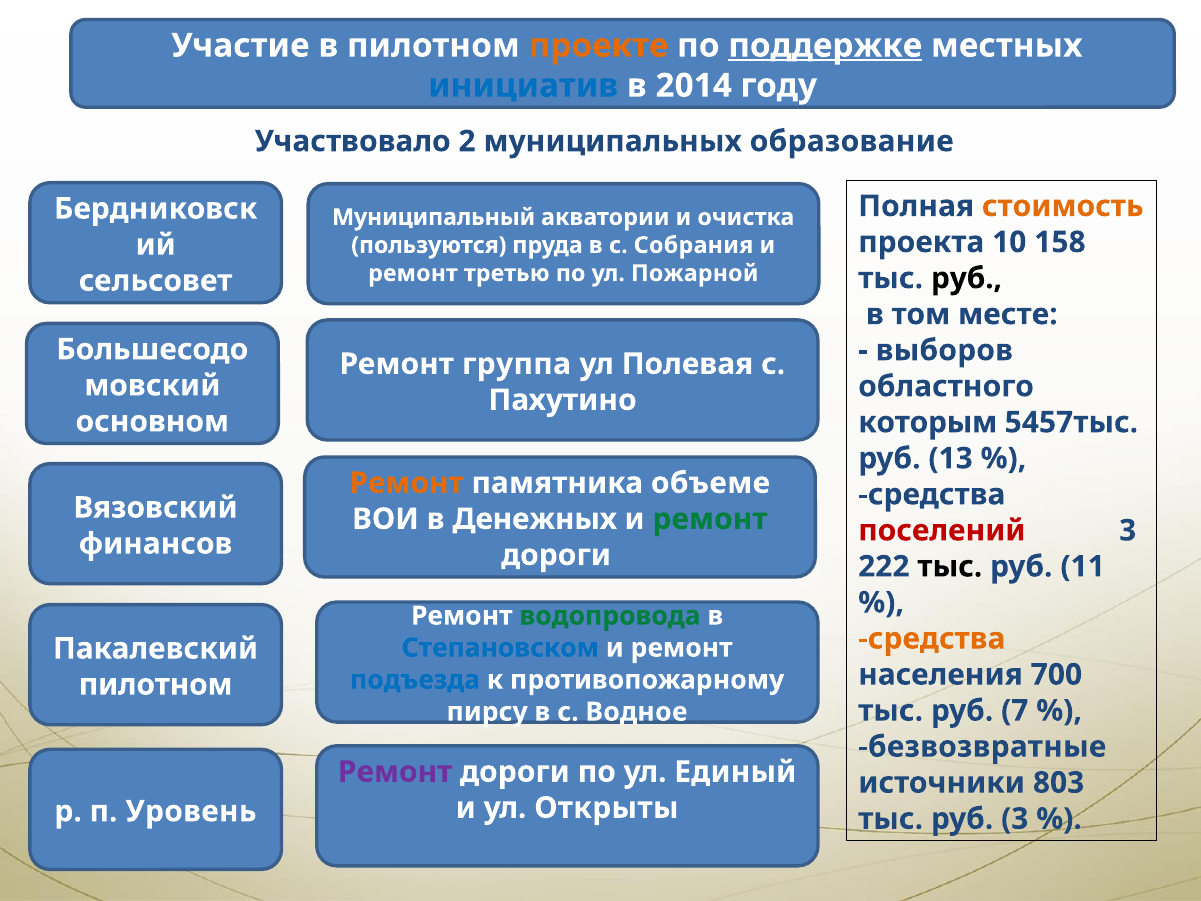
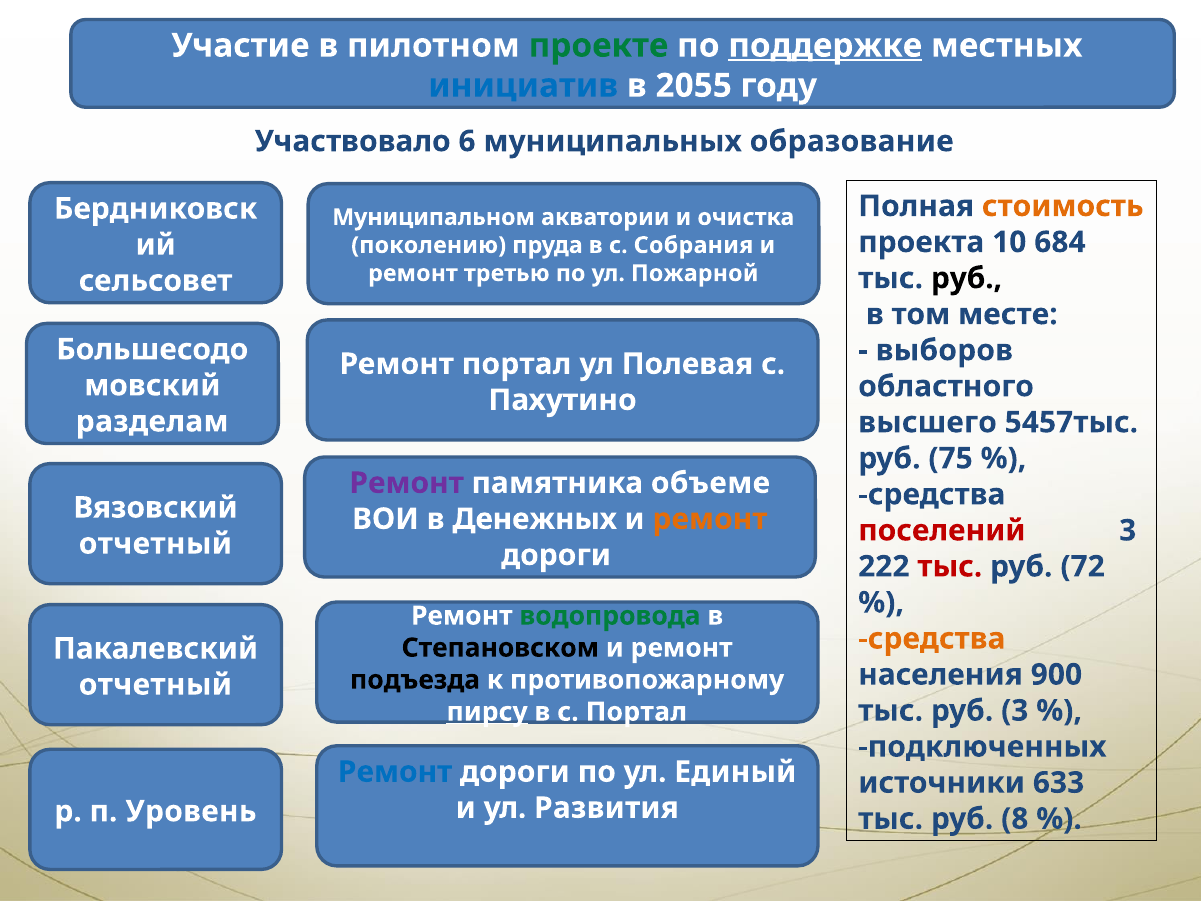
проекте colour: orange -> green
2014: 2014 -> 2055
2: 2 -> 6
Муниципальный: Муниципальный -> Муниципальном
158: 158 -> 684
пользуются: пользуются -> поколению
Ремонт группа: группа -> портал
основном: основном -> разделам
которым: которым -> высшего
13: 13 -> 75
Ремонт at (407, 483) colour: orange -> purple
ремонт at (710, 519) colour: green -> orange
финансов at (156, 544): финансов -> отчетный
тыс at (950, 566) colour: black -> red
11: 11 -> 72
Степановском colour: blue -> black
700: 700 -> 900
подъезда colour: blue -> black
пилотном at (156, 685): пилотном -> отчетный
руб 7: 7 -> 3
пирсу underline: none -> present
с Водное: Водное -> Портал
безвозвратные: безвозвратные -> подключенных
Ремонт at (395, 772) colour: purple -> blue
803: 803 -> 633
Открыты: Открыты -> Развития
руб 3: 3 -> 8
